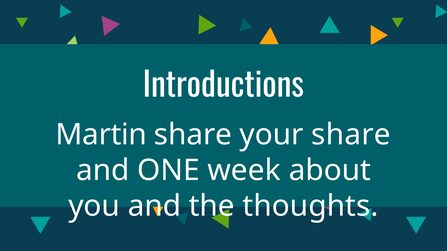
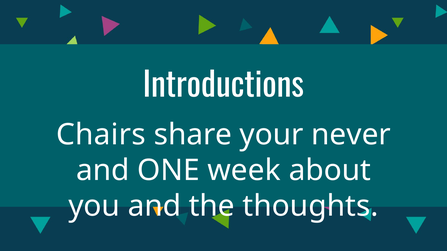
Martin: Martin -> Chairs
your share: share -> never
